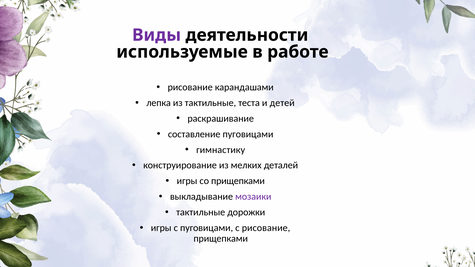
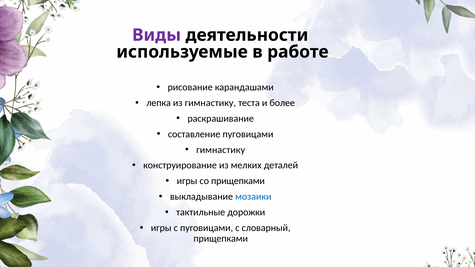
из тактильные: тактильные -> гимнастику
детей: детей -> более
мозаики colour: purple -> blue
с рисование: рисование -> словарный
